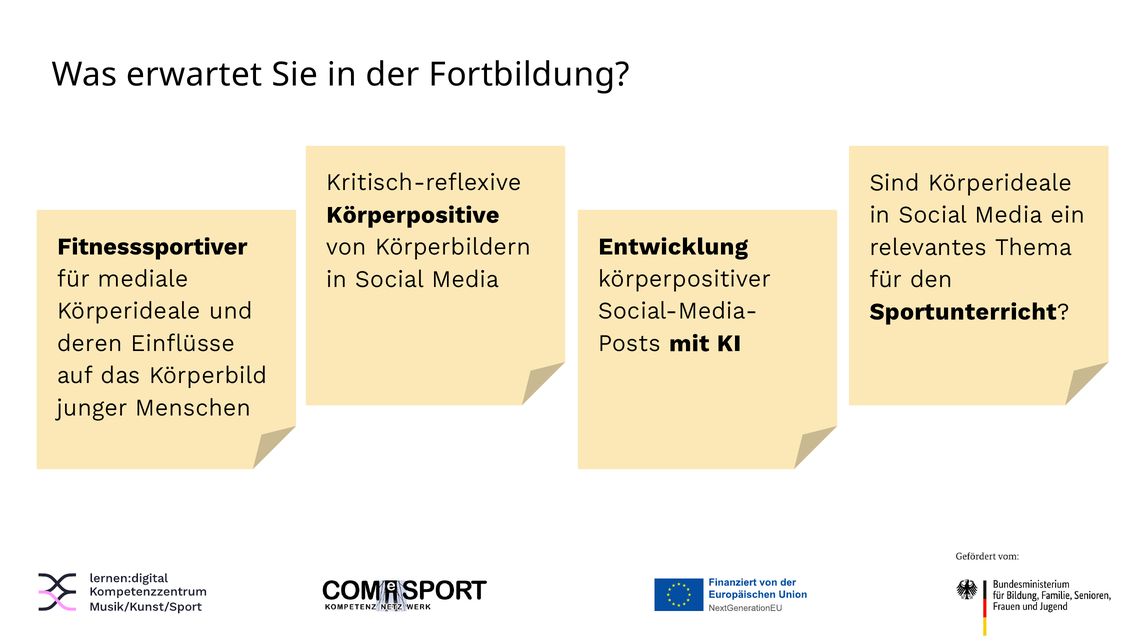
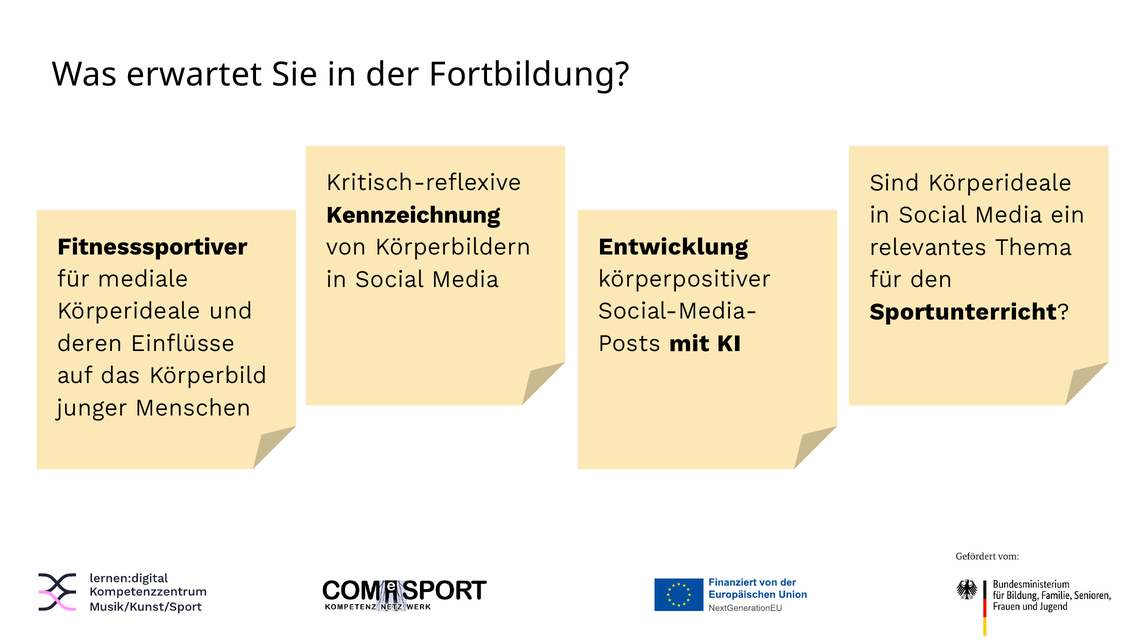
Körperpositive: Körperpositive -> Kennzeichnung
